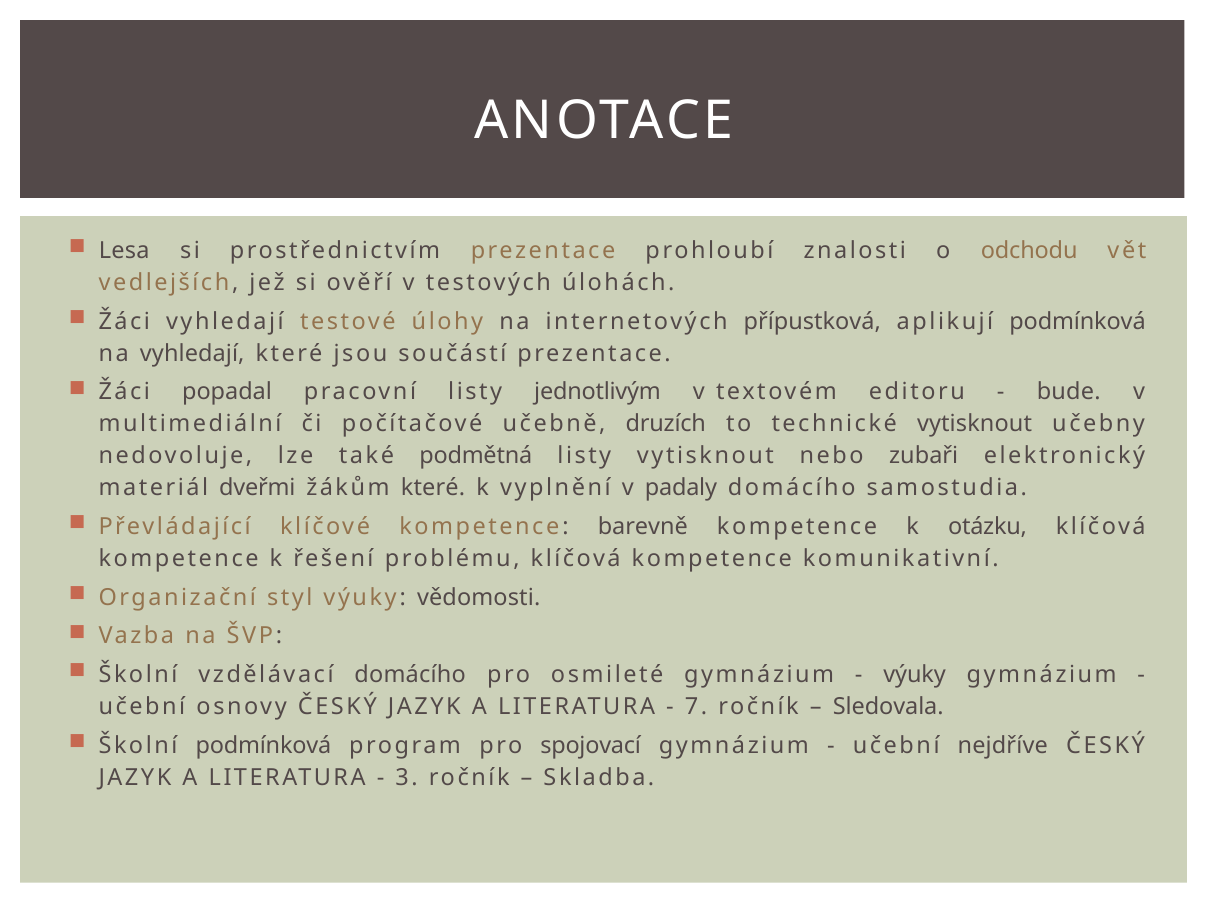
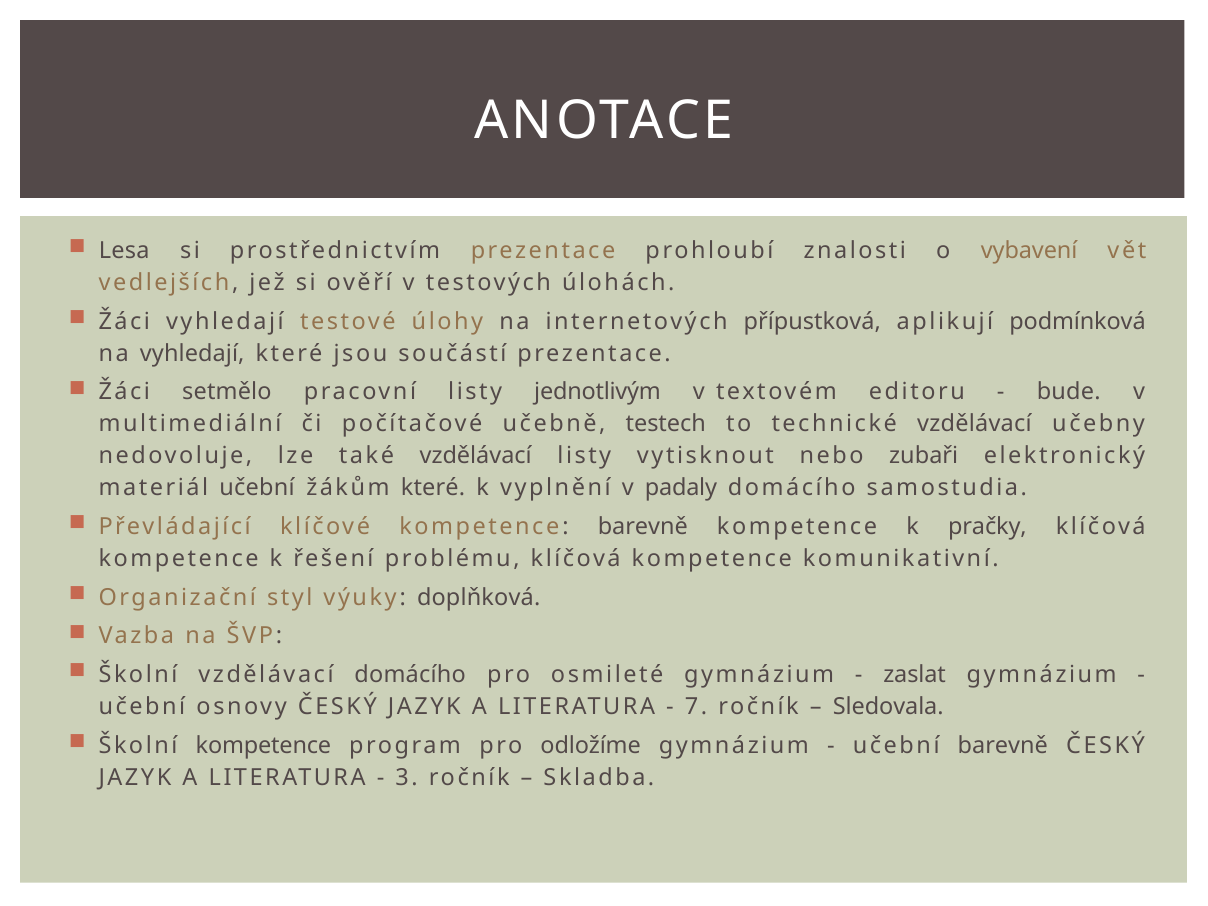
odchodu: odchodu -> vybavení
popadal: popadal -> setmělo
druzích: druzích -> testech
technické vytisknout: vytisknout -> vzdělávací
také podmětná: podmětná -> vzdělávací
materiál dveřmi: dveřmi -> učební
otázku: otázku -> pračky
vědomosti: vědomosti -> doplňková
výuky at (915, 675): výuky -> zaslat
Školní podmínková: podmínková -> kompetence
spojovací: spojovací -> odložíme
učební nejdříve: nejdříve -> barevně
